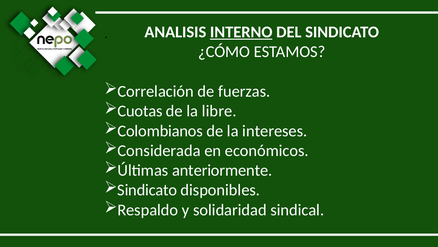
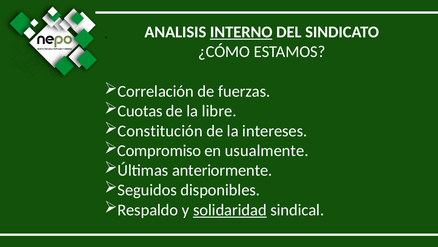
Colombianos: Colombianos -> Constitución
Considerada: Considerada -> Compromiso
económicos: económicos -> usualmente
Sindicato at (147, 190): Sindicato -> Seguidos
solidaridad underline: none -> present
